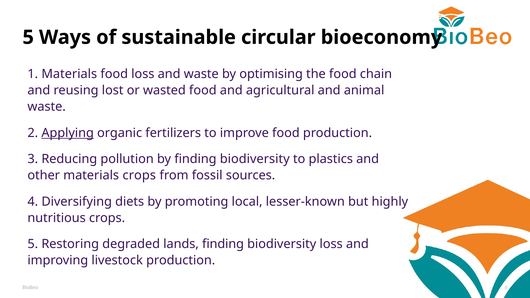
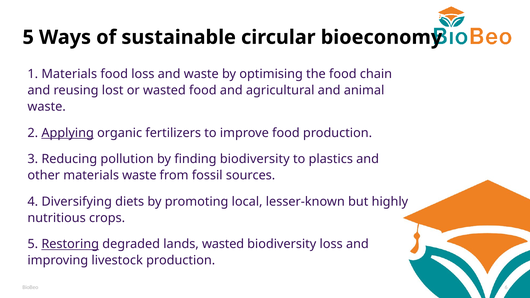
materials crops: crops -> waste
Restoring underline: none -> present
lands finding: finding -> wasted
